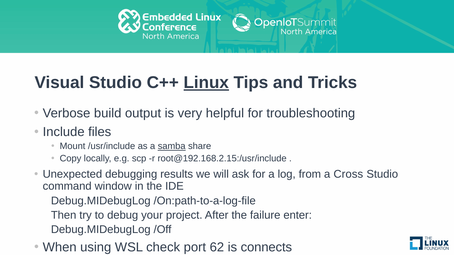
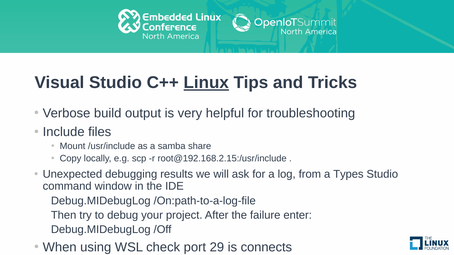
samba underline: present -> none
Cross: Cross -> Types
62: 62 -> 29
